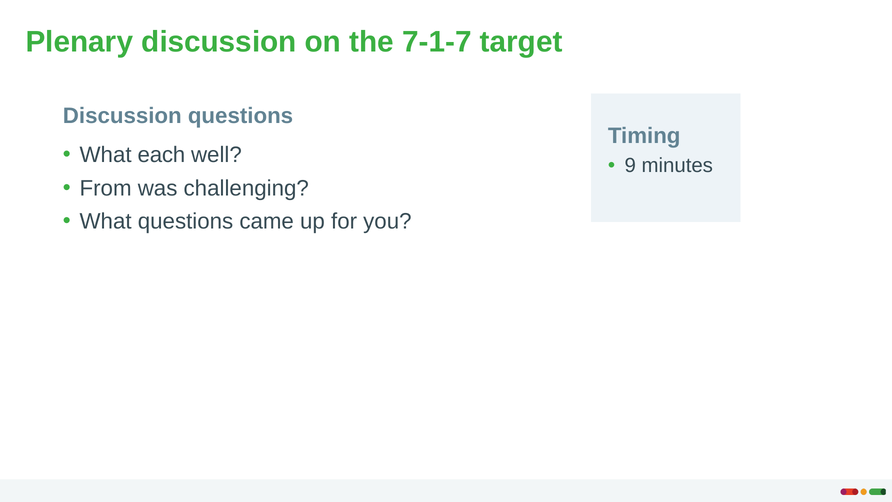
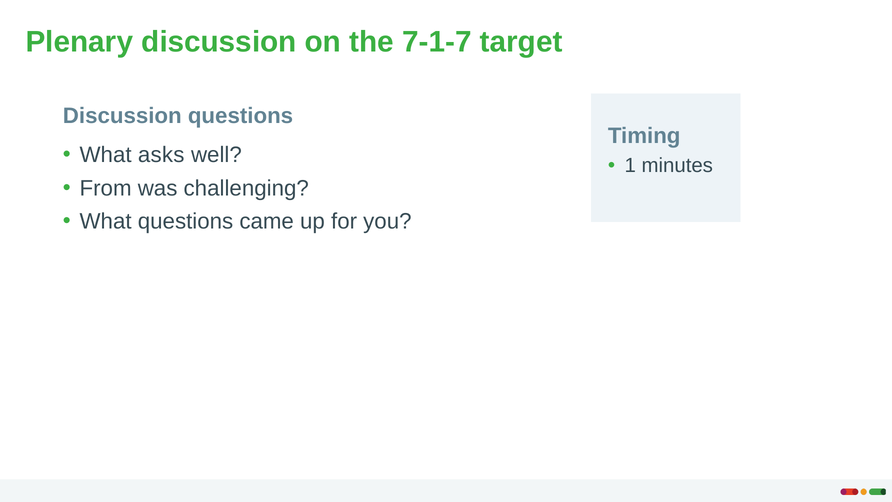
each: each -> asks
9: 9 -> 1
